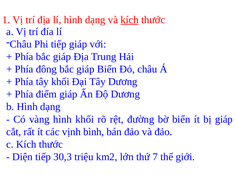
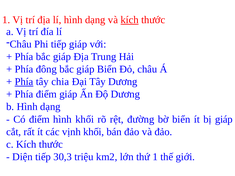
Phía at (24, 82) underline: none -> present
tây khối: khối -> chia
Có vàng: vàng -> điểm
vịnh bình: bình -> khối
thứ 7: 7 -> 1
